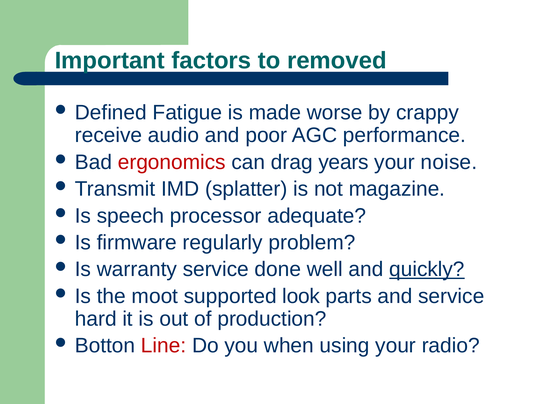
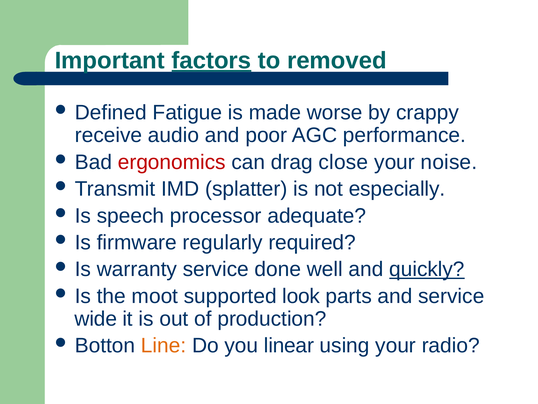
factors underline: none -> present
years: years -> close
magazine: magazine -> especially
problem: problem -> required
hard: hard -> wide
Line colour: red -> orange
when: when -> linear
